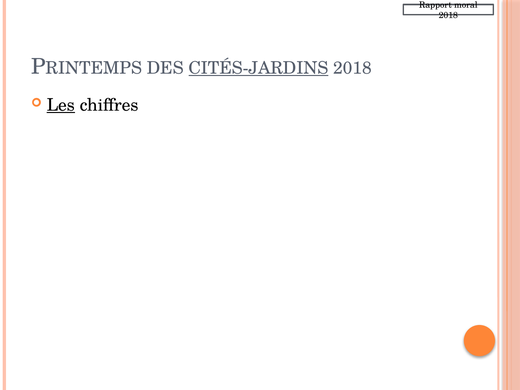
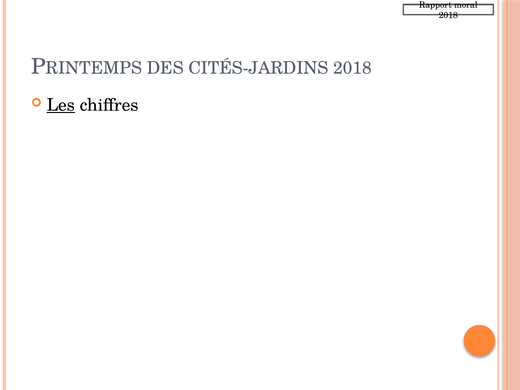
CITÉS-JARDINS underline: present -> none
